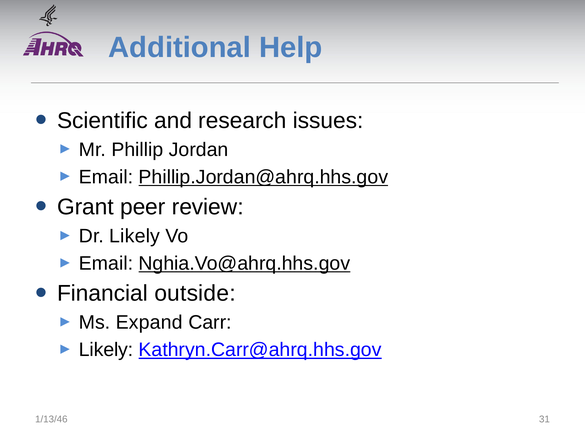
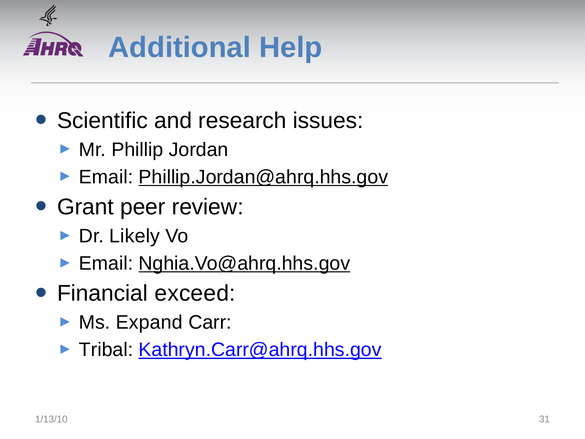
outside: outside -> exceed
Likely at (106, 350): Likely -> Tribal
1/13/46: 1/13/46 -> 1/13/10
